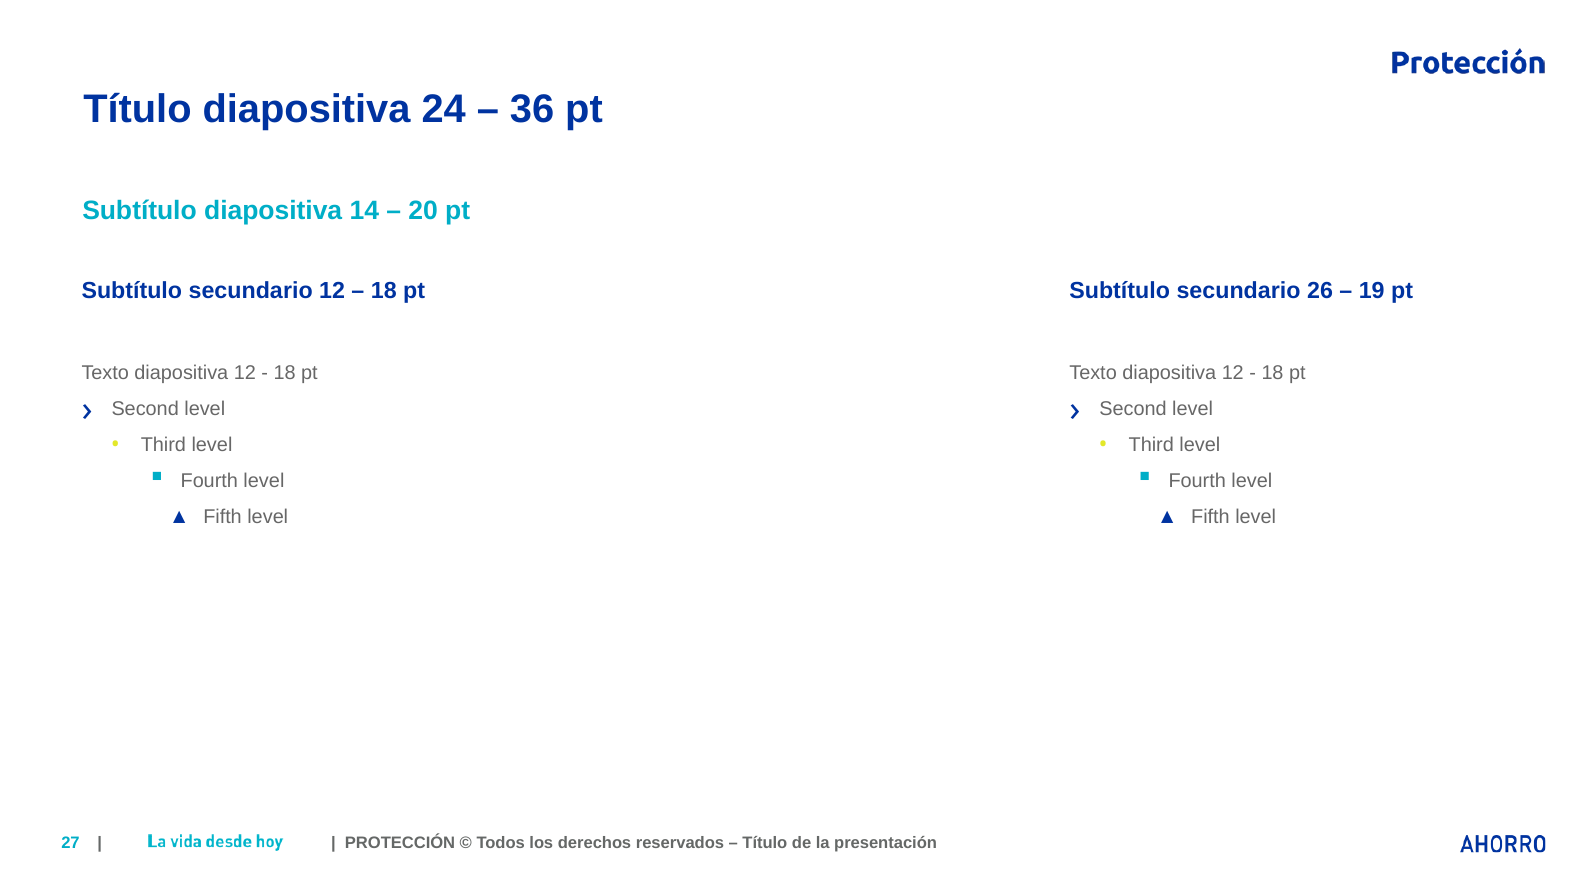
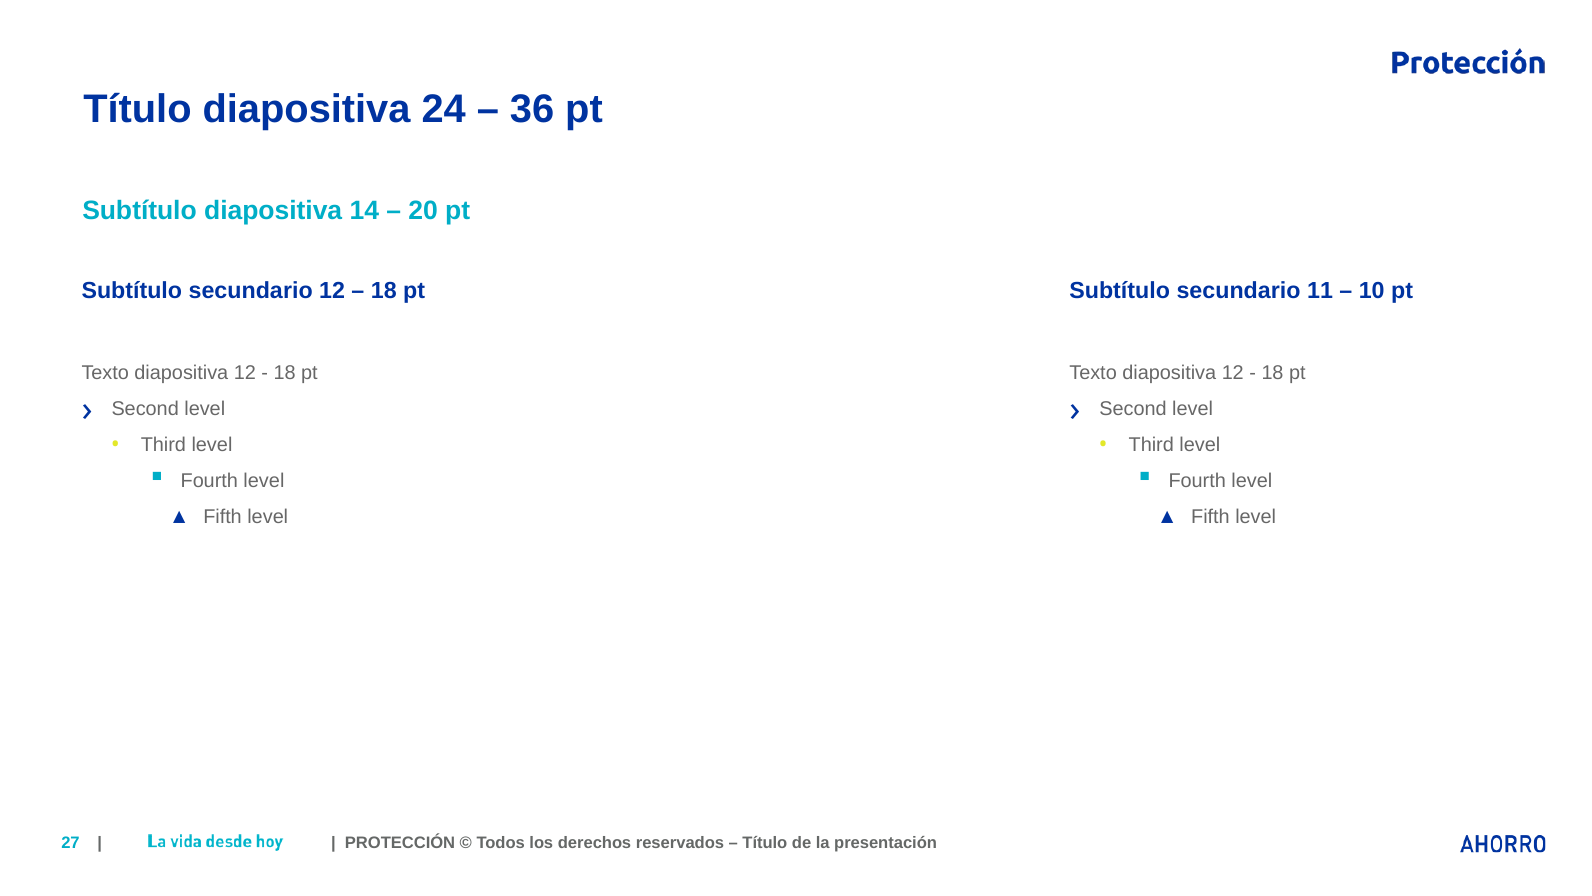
26: 26 -> 11
19: 19 -> 10
